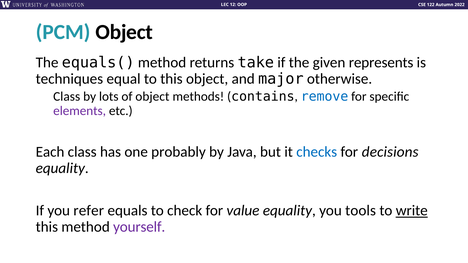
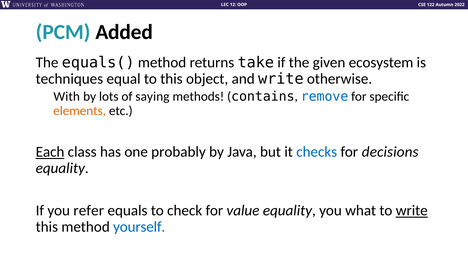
PCM Object: Object -> Added
represents: represents -> ecosystem
and major: major -> write
Class at (67, 97): Class -> With
of object: object -> saying
elements colour: purple -> orange
Each underline: none -> present
tools: tools -> what
yourself colour: purple -> blue
